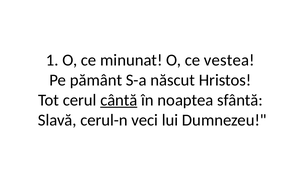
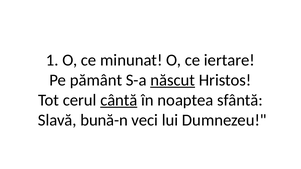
vestea: vestea -> iertare
născut underline: none -> present
cerul-n: cerul-n -> bună-n
